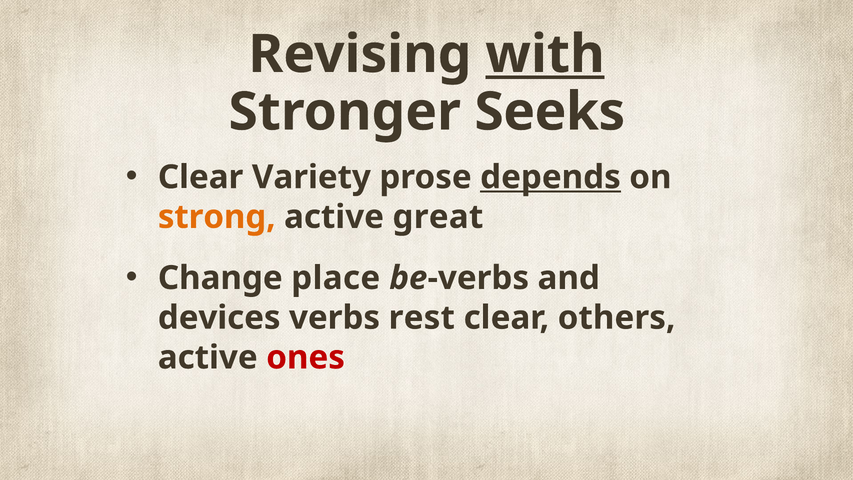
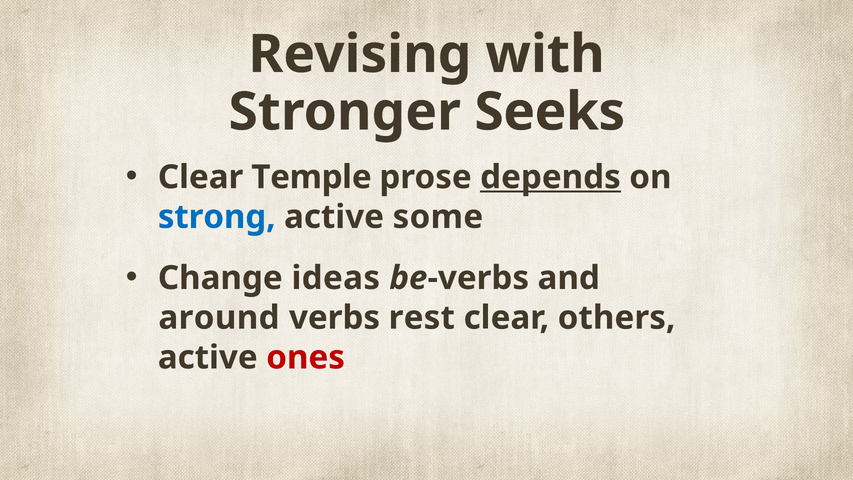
with underline: present -> none
Variety: Variety -> Temple
strong colour: orange -> blue
great: great -> some
place: place -> ideas
devices: devices -> around
